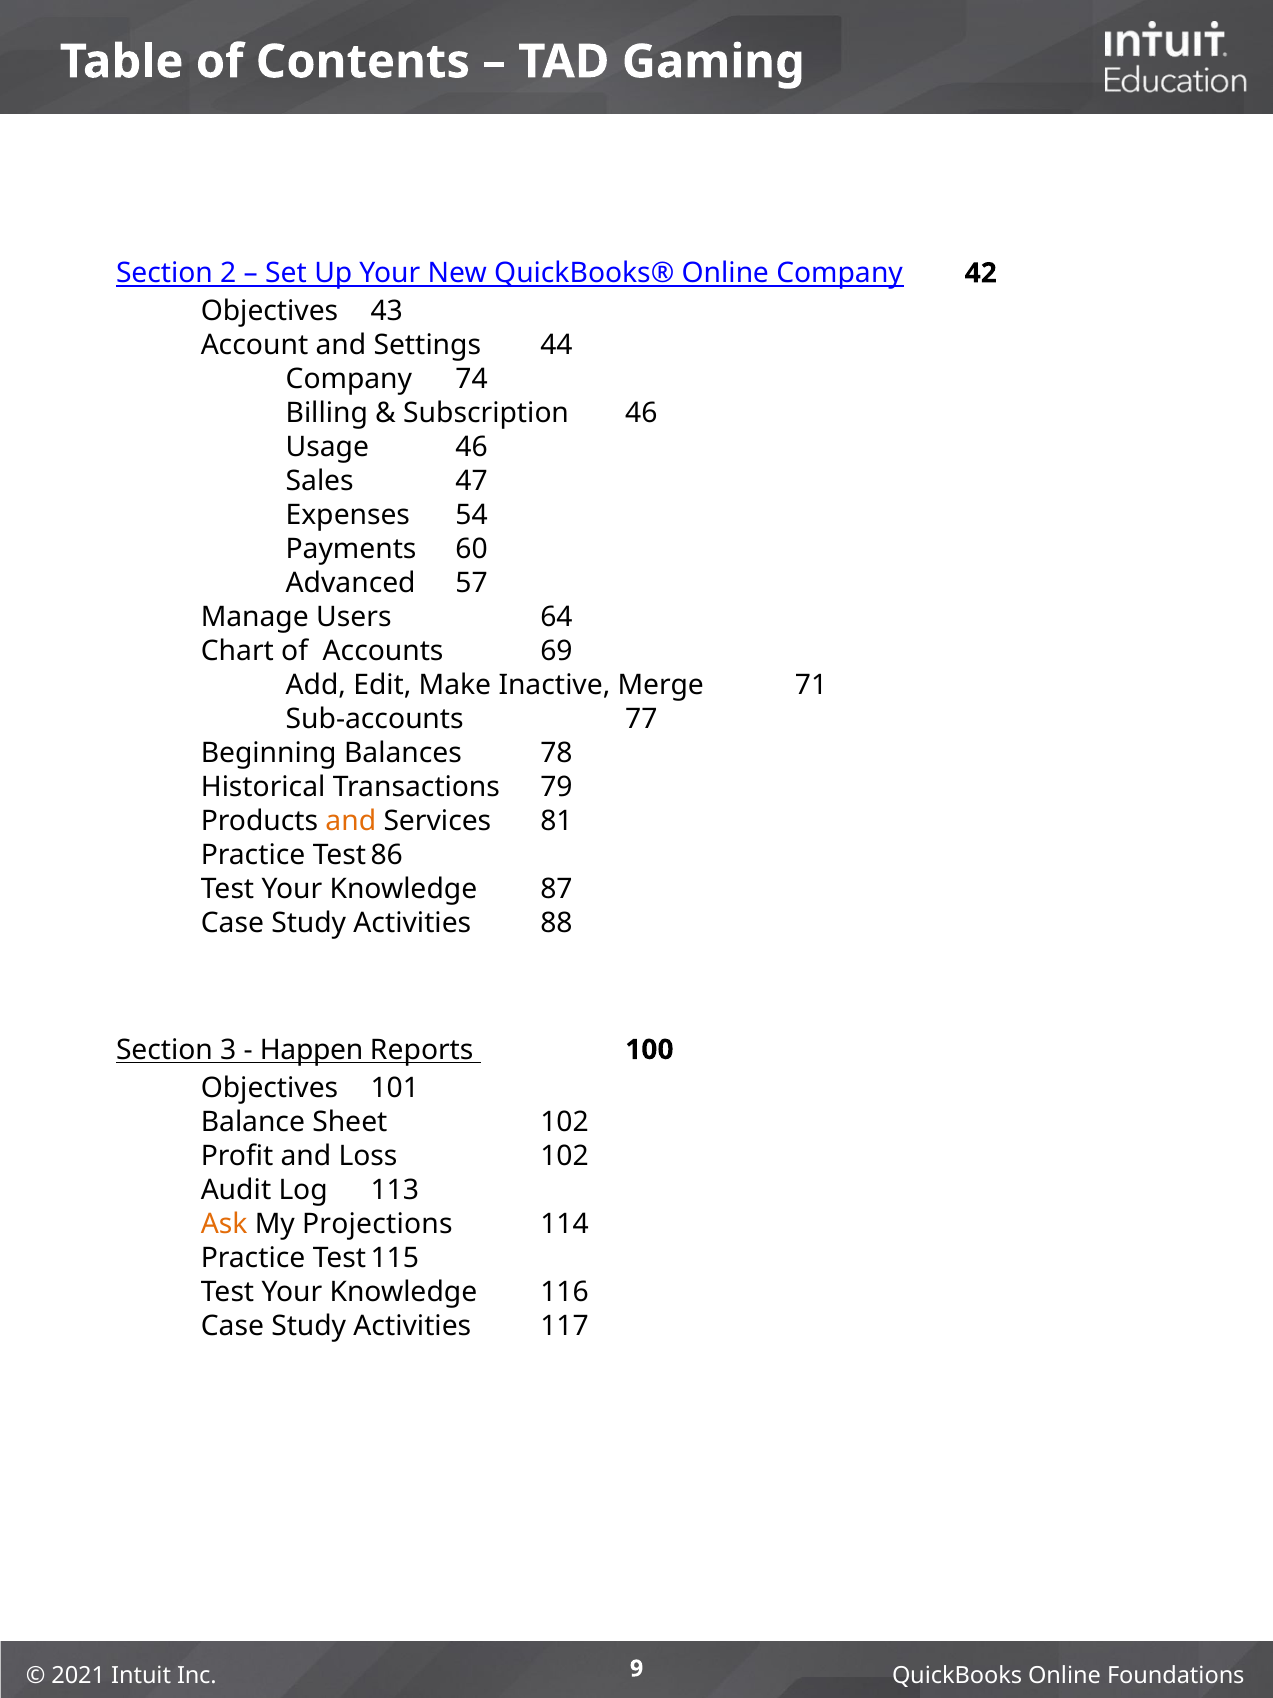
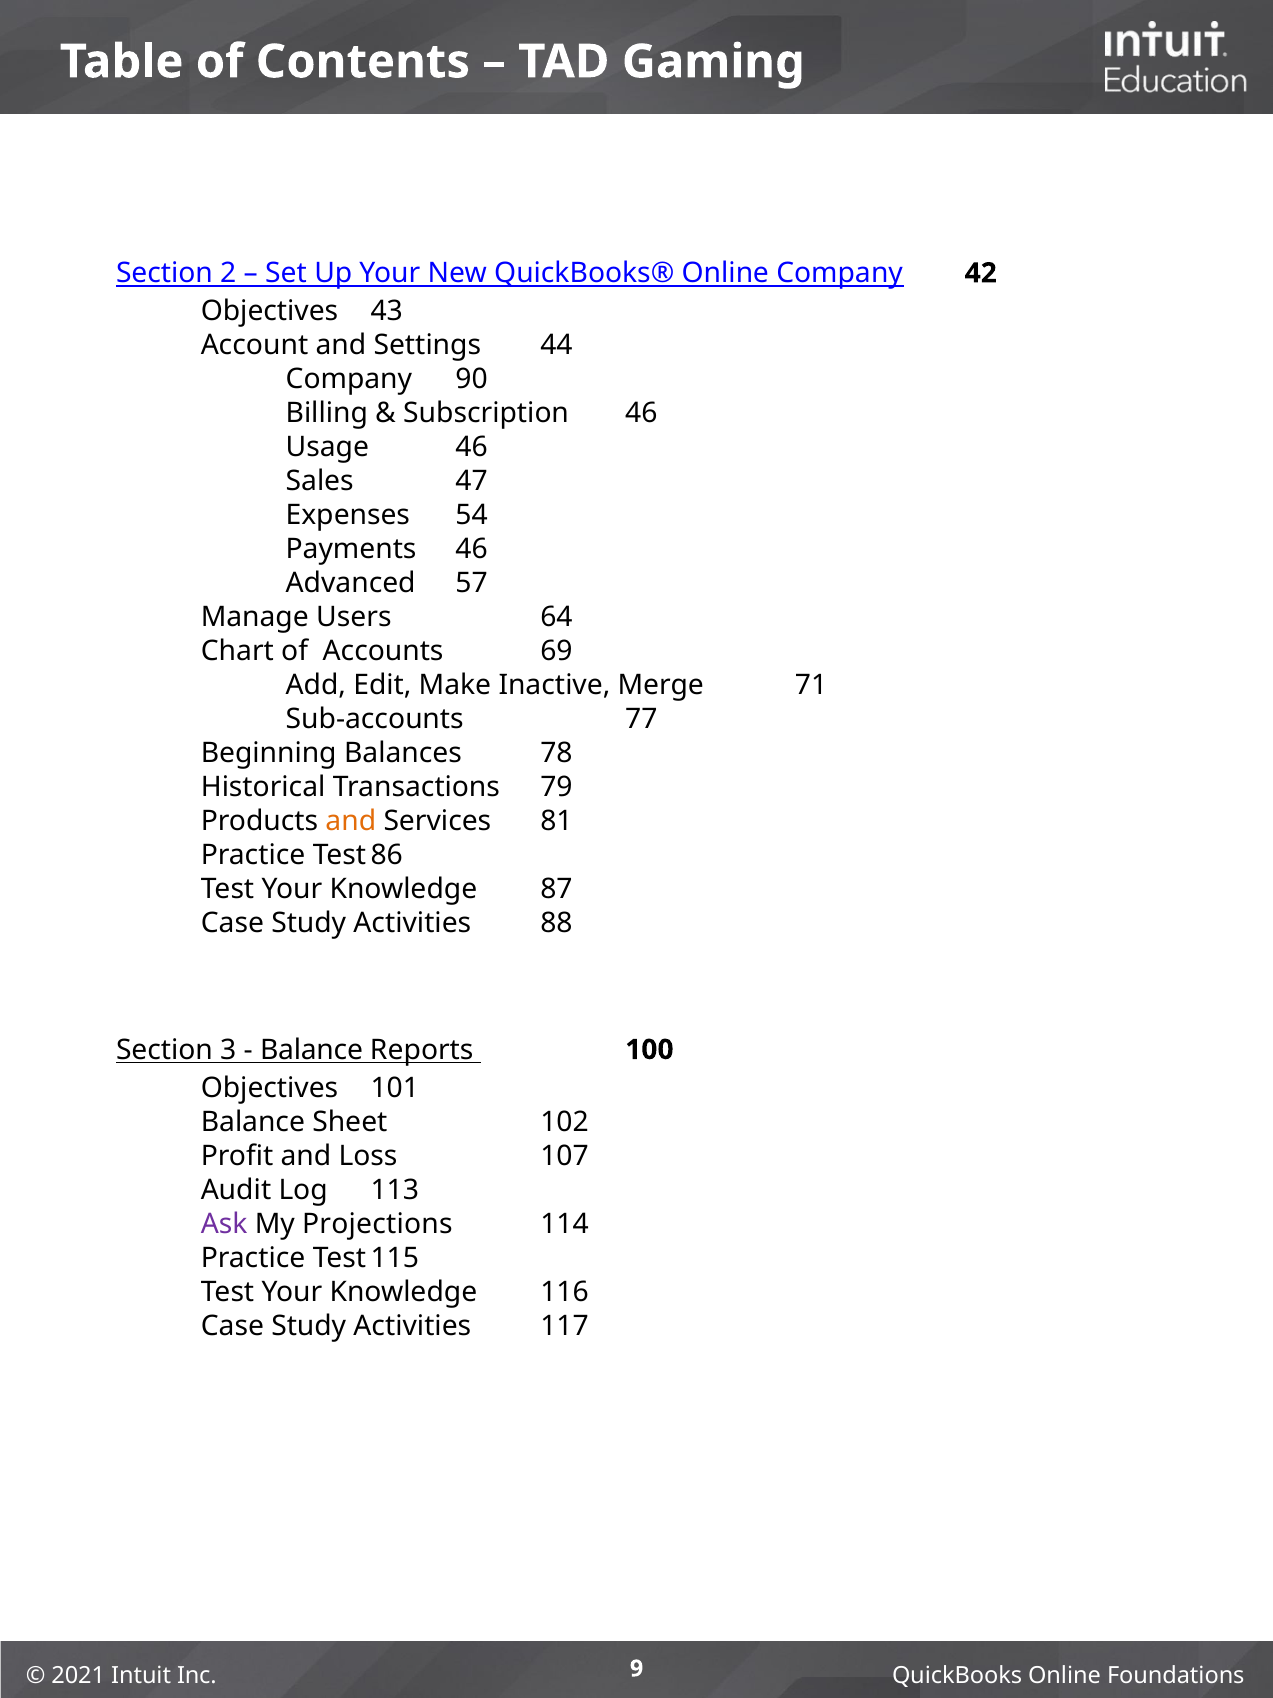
74: 74 -> 90
Payments 60: 60 -> 46
Happen at (312, 1049): Happen -> Balance
Loss 102: 102 -> 107
Ask colour: orange -> purple
